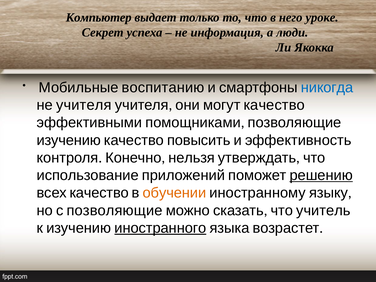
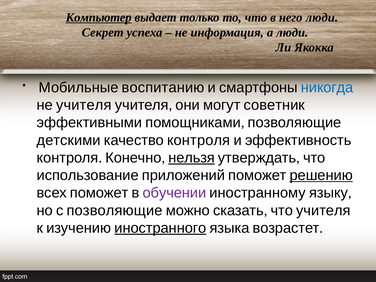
Компьютер underline: none -> present
него уроке: уроке -> люди
могут качество: качество -> советник
изучению at (69, 140): изучению -> детскими
качество повысить: повысить -> контроля
нельзя underline: none -> present
всех качество: качество -> поможет
обучении colour: orange -> purple
что учитель: учитель -> учителя
